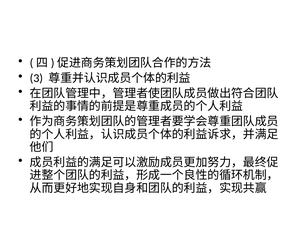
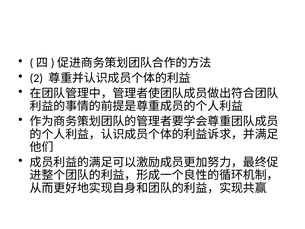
3: 3 -> 2
